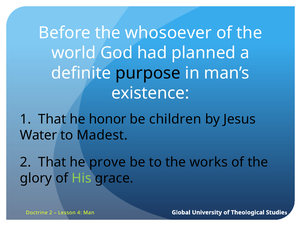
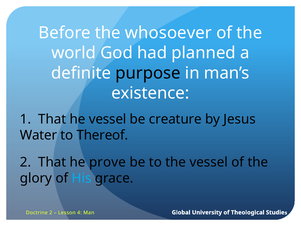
he honor: honor -> vessel
children: children -> creature
Madest: Madest -> Thereof
the works: works -> vessel
His colour: light green -> light blue
